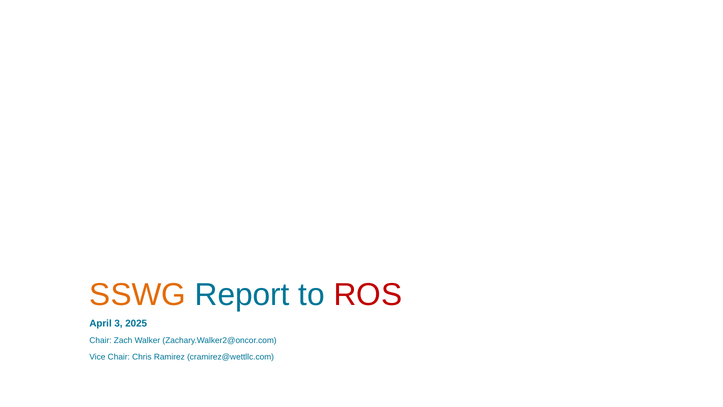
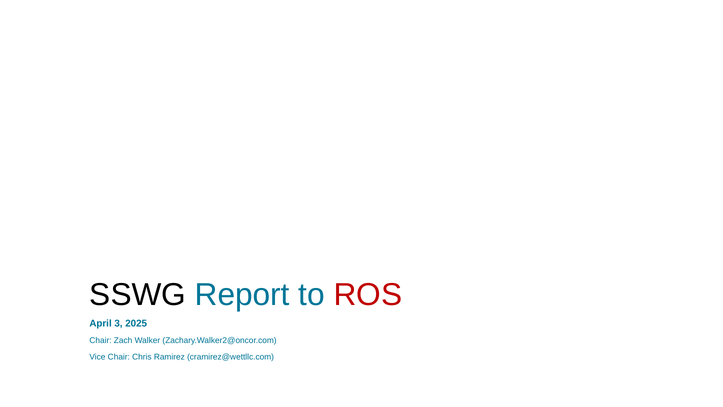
SSWG colour: orange -> black
